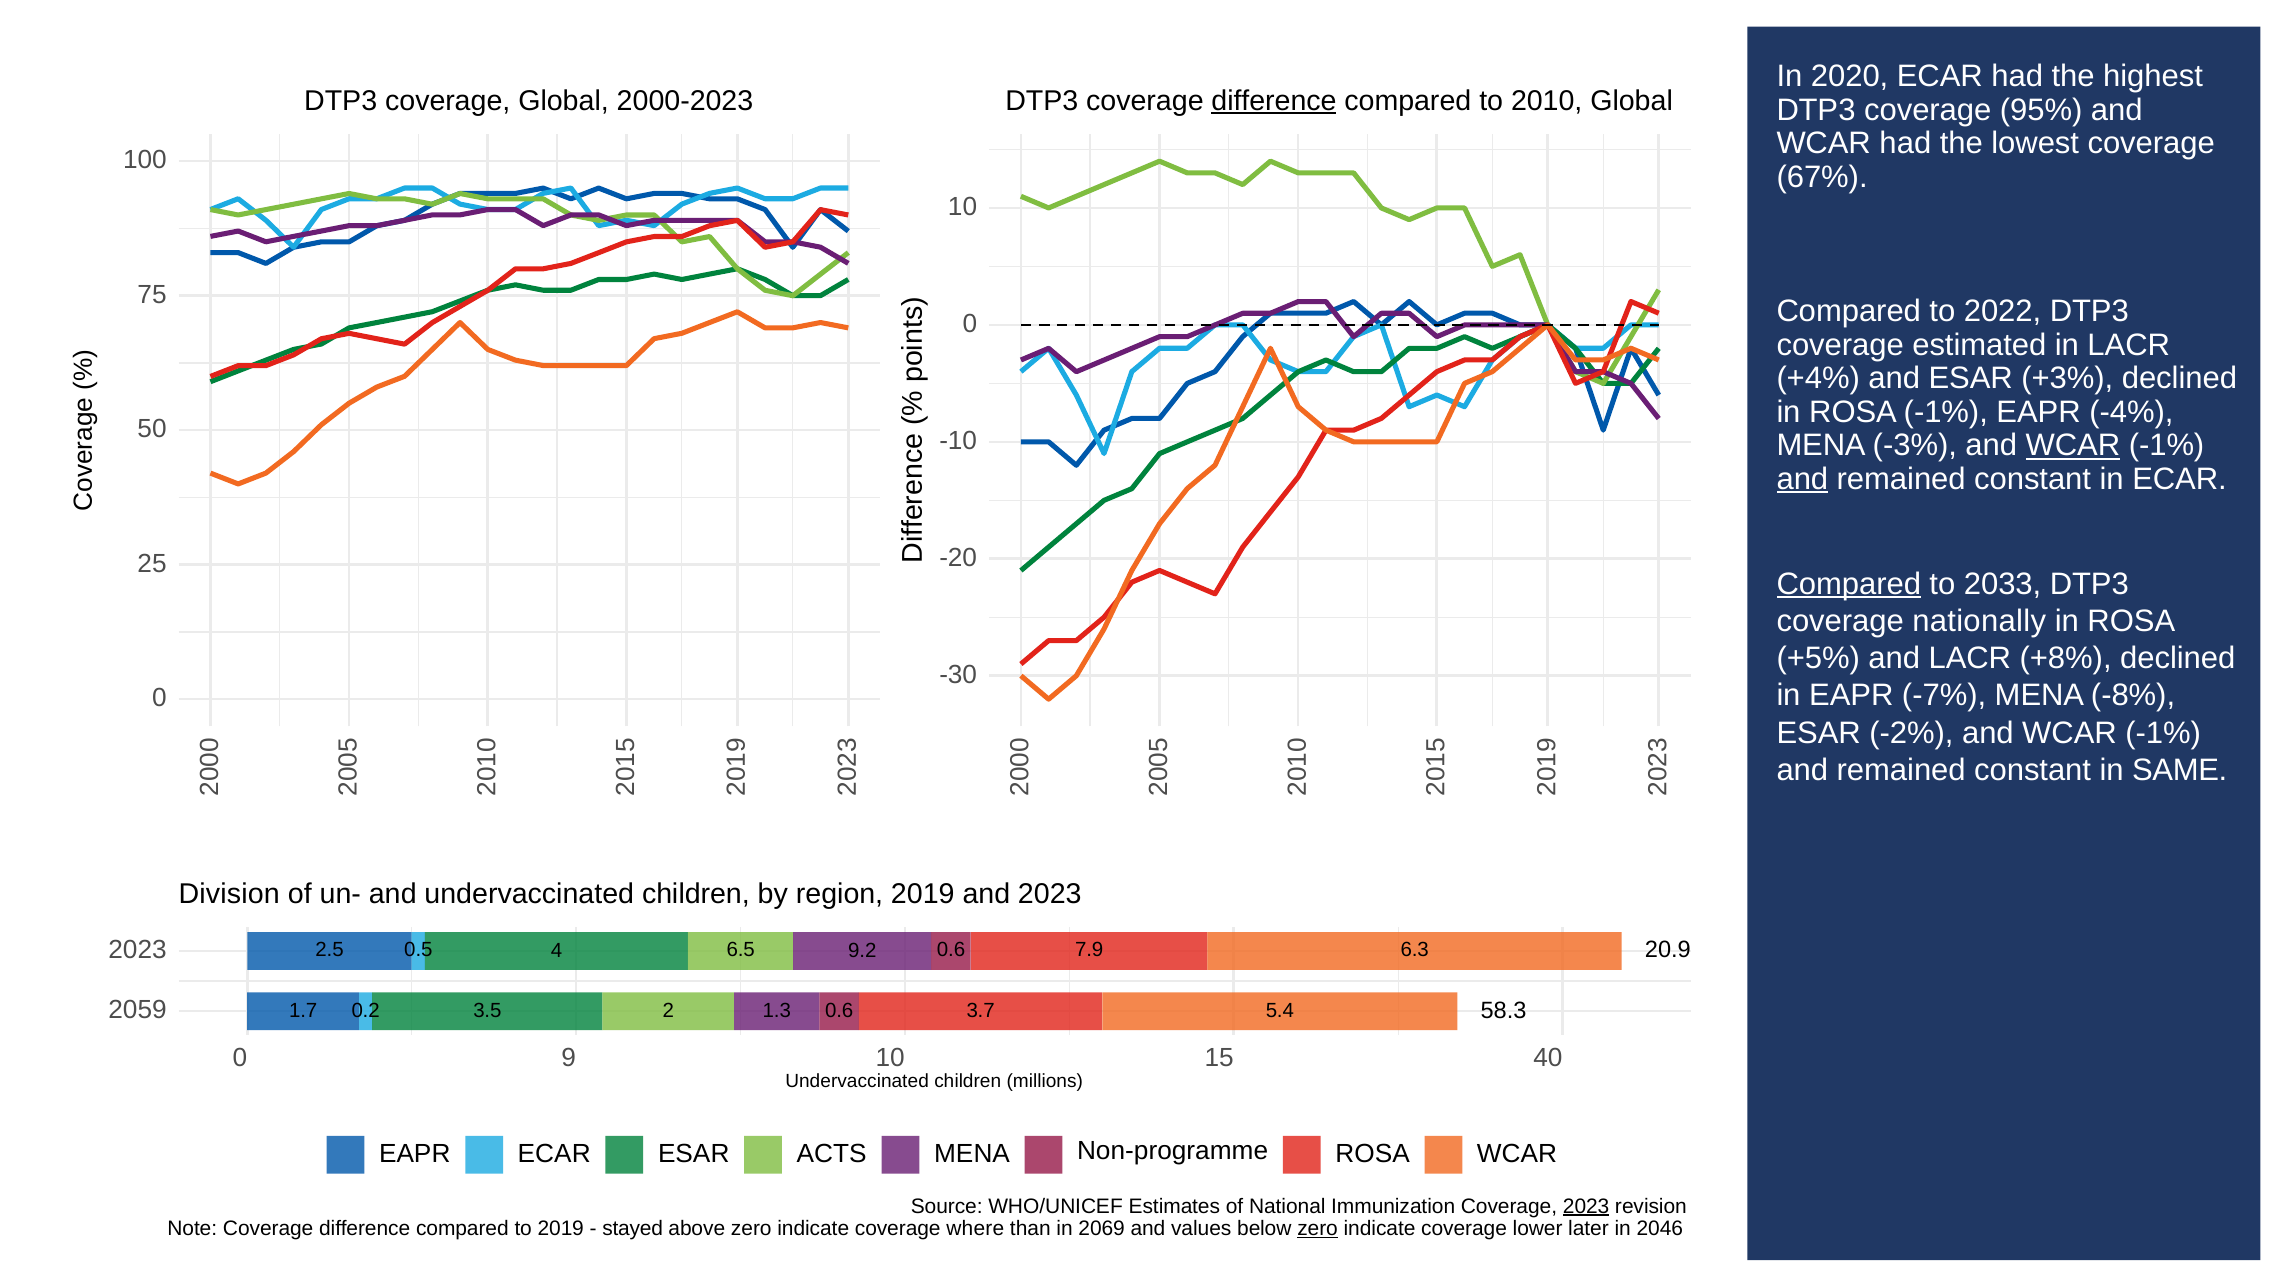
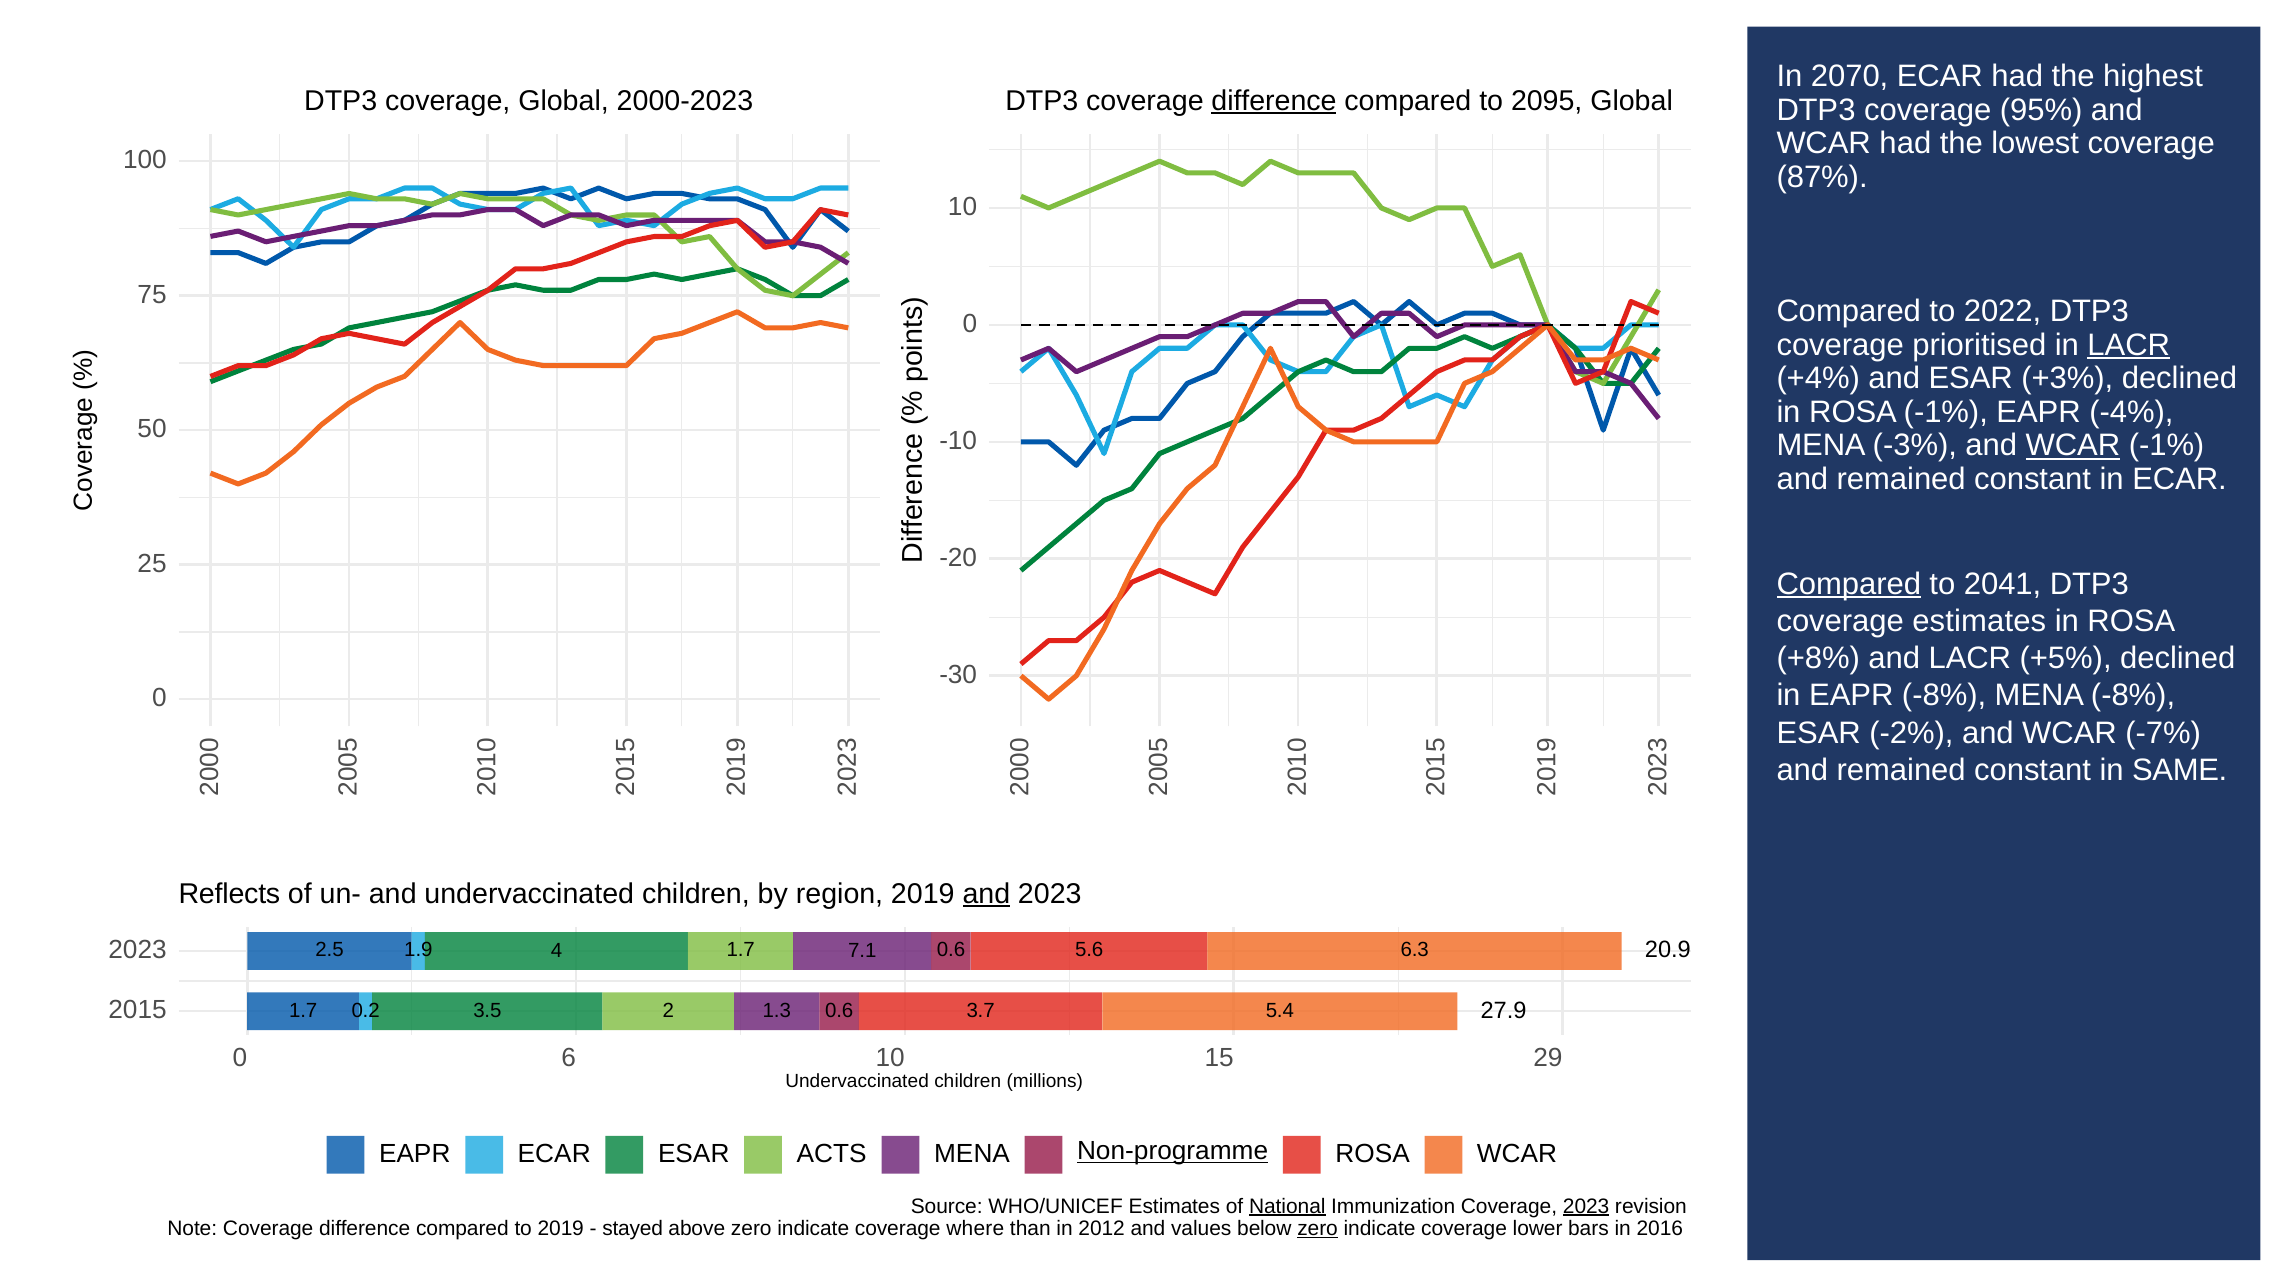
2020: 2020 -> 2070
2010: 2010 -> 2095
67%: 67% -> 87%
estimated: estimated -> prioritised
LACR at (2129, 345) underline: none -> present
and at (1802, 479) underline: present -> none
2033: 2033 -> 2041
coverage nationally: nationally -> estimates
+5%: +5% -> +8%
+8%: +8% -> +5%
EAPR -7%: -7% -> -8%
-2% and WCAR -1%: -1% -> -7%
Division: Division -> Reflects
and at (986, 894) underline: none -> present
0.5: 0.5 -> 1.9
6.5 at (741, 951): 6.5 -> 1.7
7.9: 7.9 -> 5.6
9.2: 9.2 -> 7.1
2059: 2059 -> 2015
58.3: 58.3 -> 27.9
0 9: 9 -> 6
40: 40 -> 29
Non-programme underline: none -> present
National underline: none -> present
2069: 2069 -> 2012
later: later -> bars
2046: 2046 -> 2016
